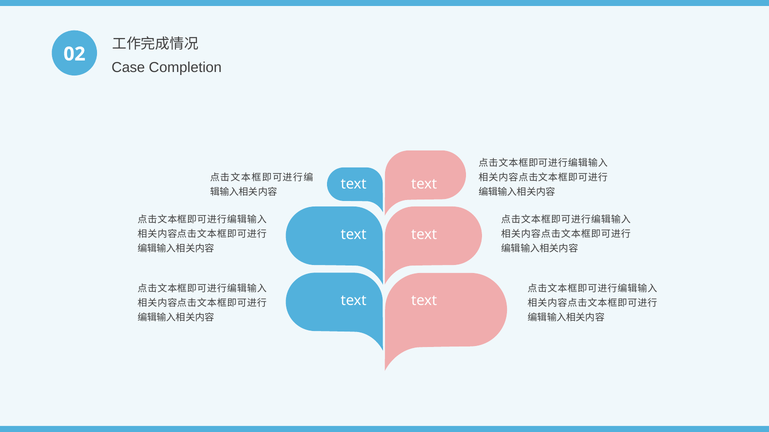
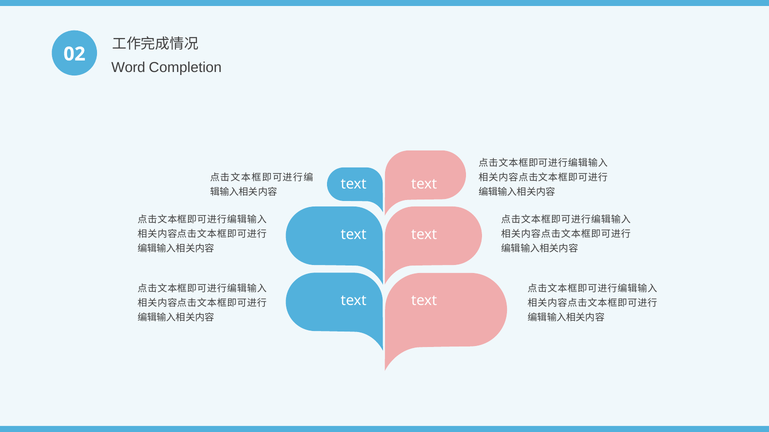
Case: Case -> Word
